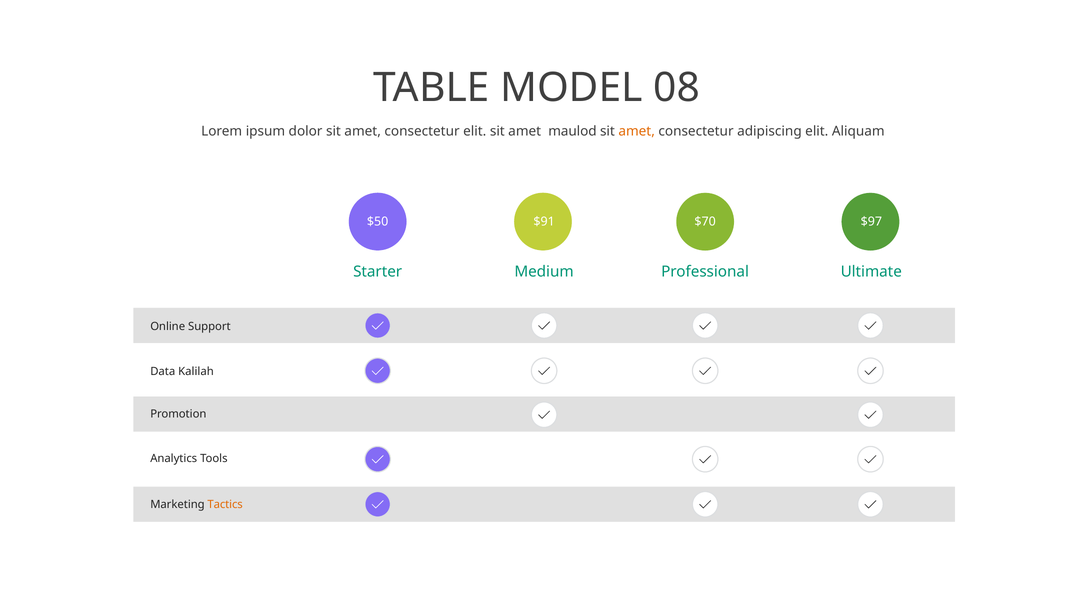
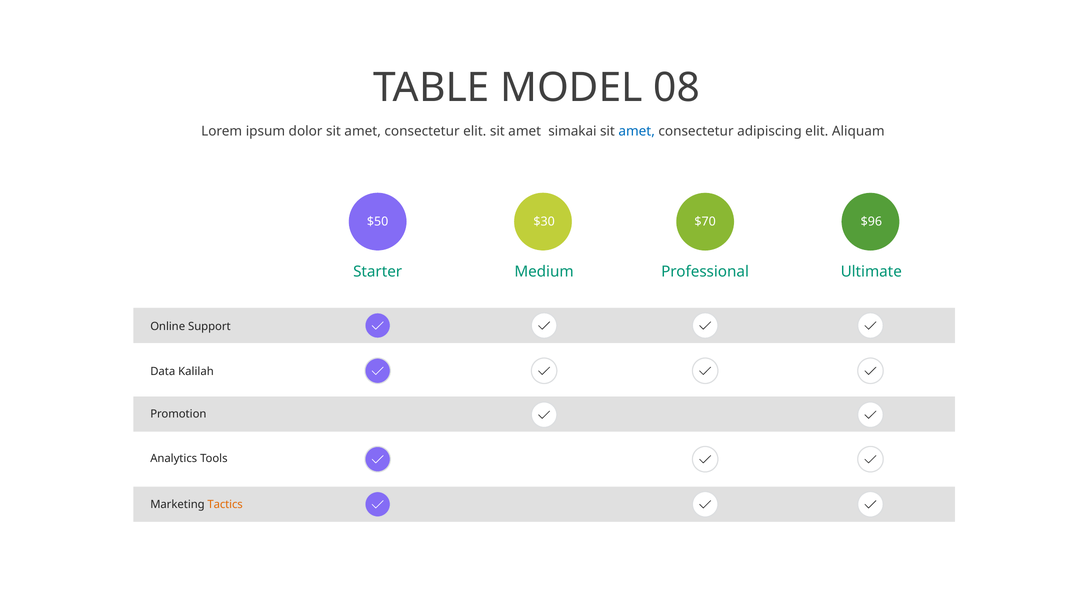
maulod: maulod -> simakai
amet at (637, 132) colour: orange -> blue
$91: $91 -> $30
$97: $97 -> $96
